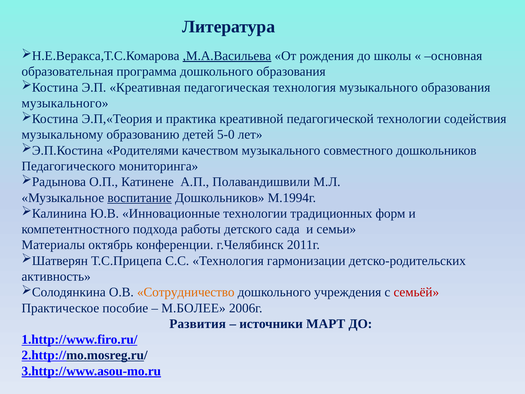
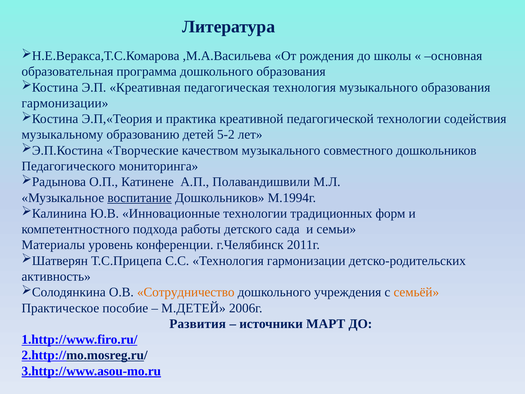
,М.А.Васильева underline: present -> none
музыкального at (65, 103): музыкального -> гармонизации
5-0: 5-0 -> 5-2
Родителями: Родителями -> Творческие
октябрь: октябрь -> уровень
семьёй colour: red -> orange
М.БОЛЕЕ: М.БОЛЕЕ -> М.ДЕТЕЙ
